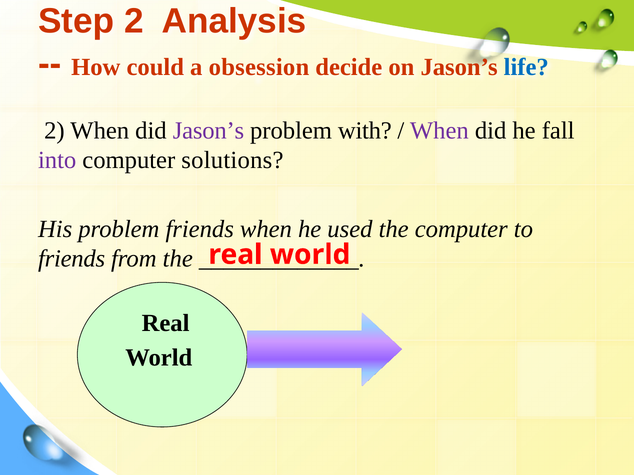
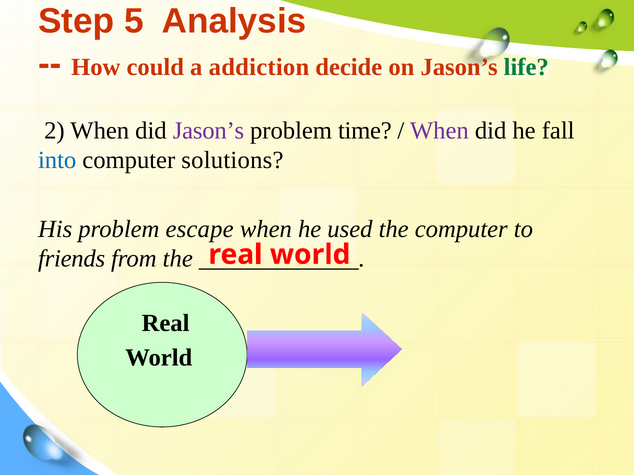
Step 2: 2 -> 5
obsession: obsession -> addiction
life colour: blue -> green
with: with -> time
into colour: purple -> blue
problem friends: friends -> escape
